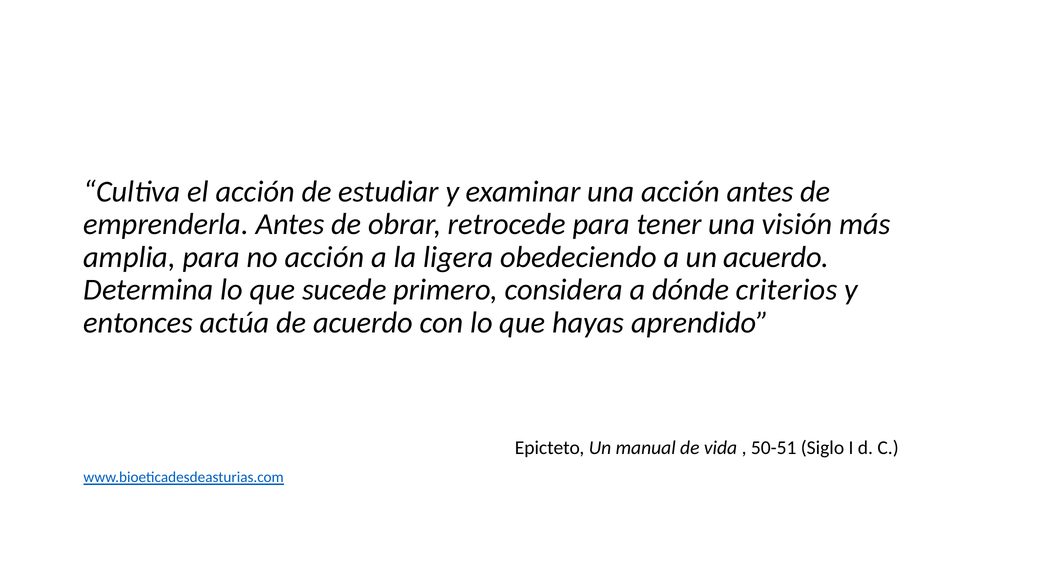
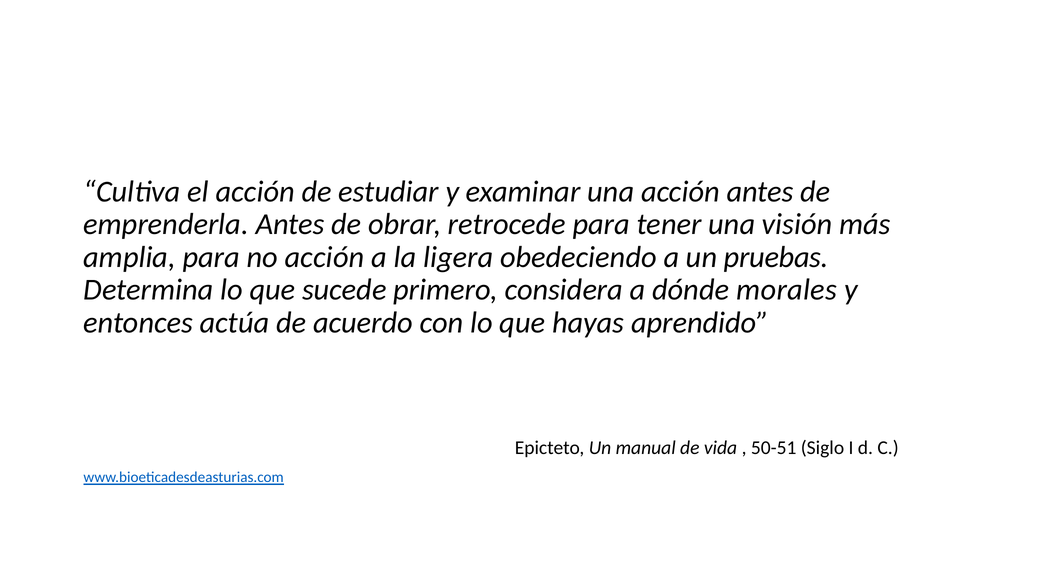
un acuerdo: acuerdo -> pruebas
criterios: criterios -> morales
